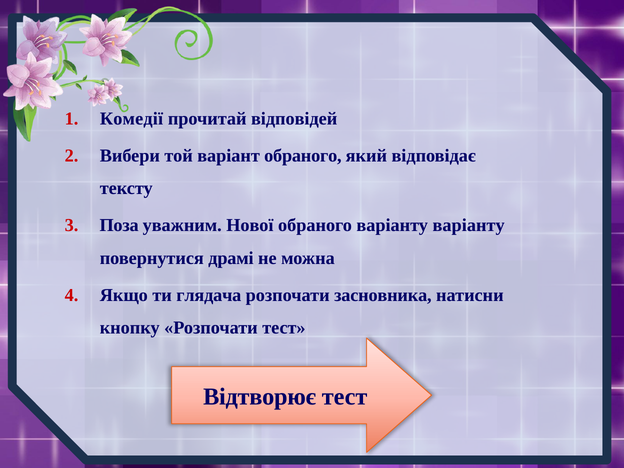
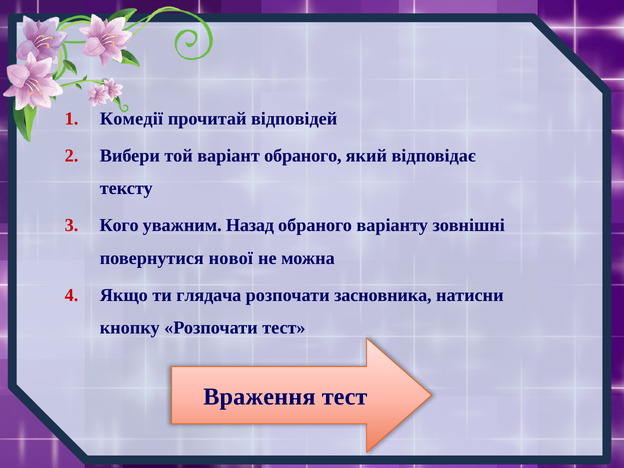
Поза: Поза -> Кого
Нової: Нової -> Назад
варіанту варіанту: варіанту -> зовнішні
драмі: драмі -> нової
Відтворює: Відтворює -> Враження
